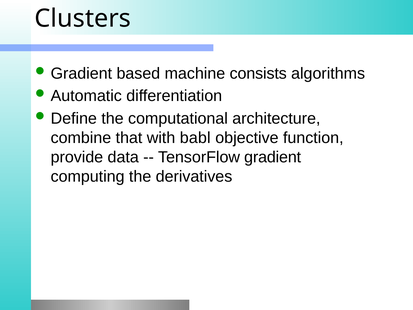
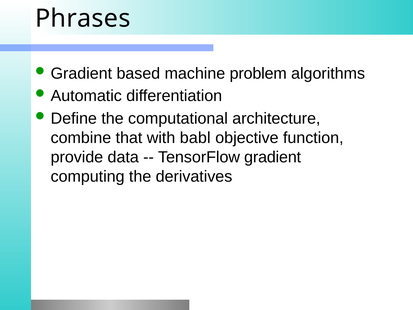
Clusters: Clusters -> Phrases
consists: consists -> problem
